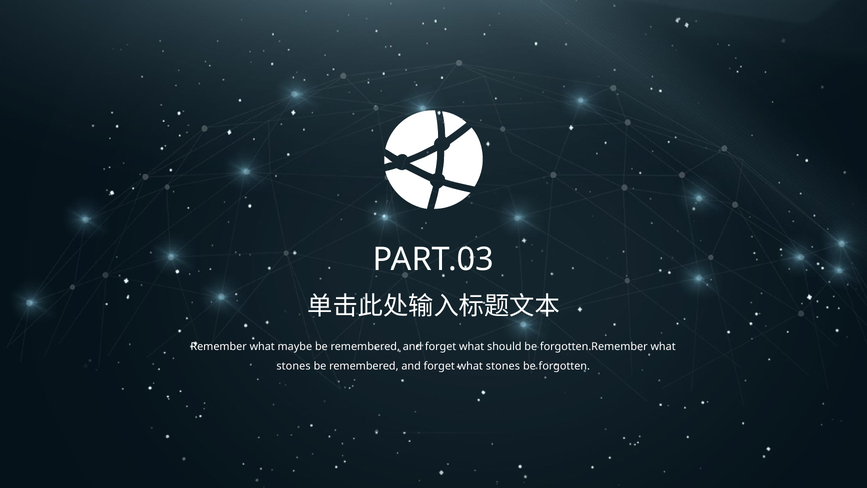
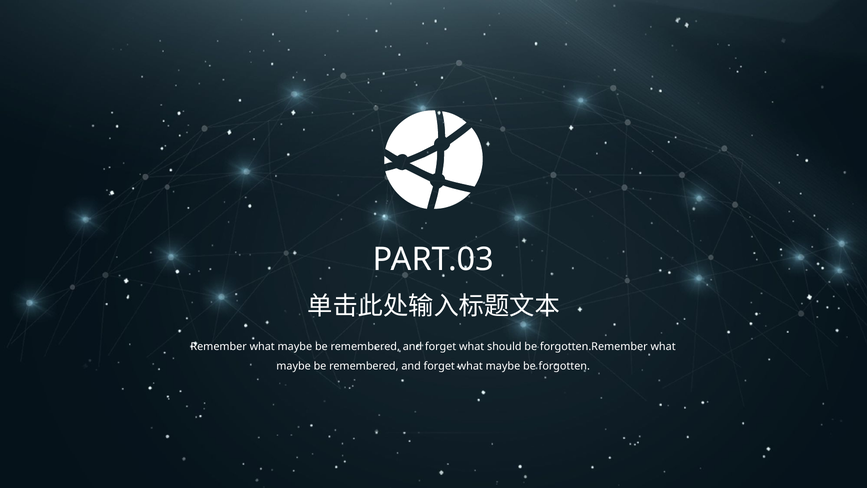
stones at (294, 366): stones -> maybe
forget what stones: stones -> maybe
